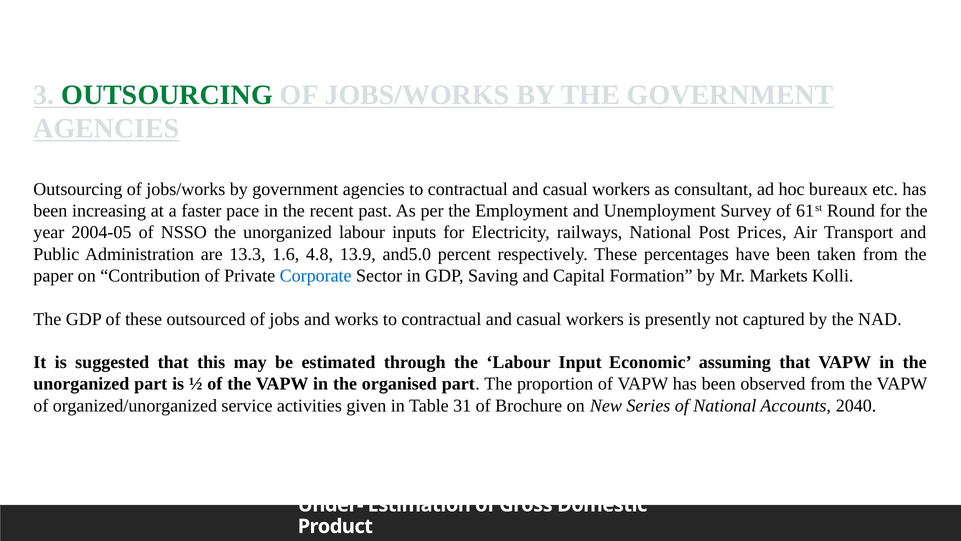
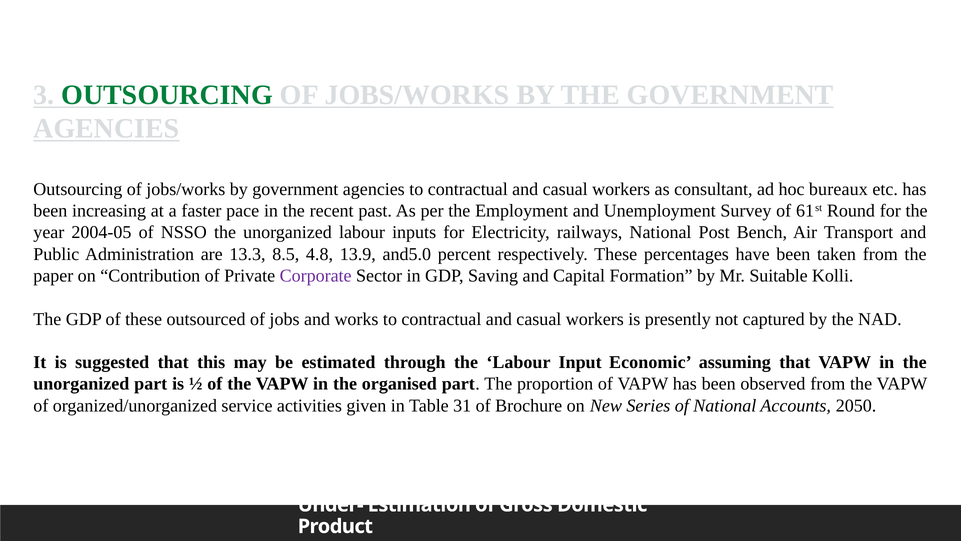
Prices: Prices -> Bench
1.6: 1.6 -> 8.5
Corporate colour: blue -> purple
Markets: Markets -> Suitable
2040: 2040 -> 2050
